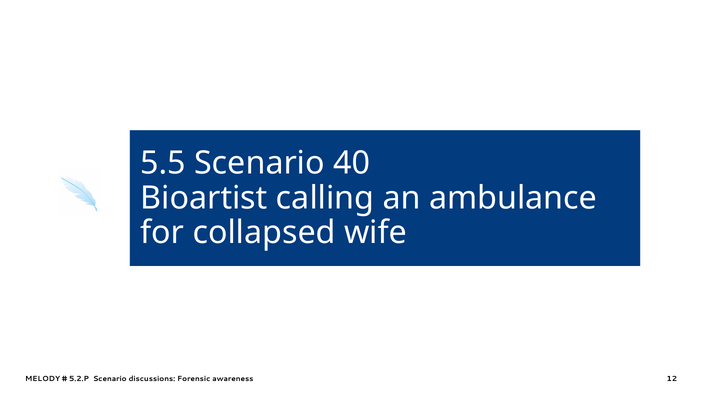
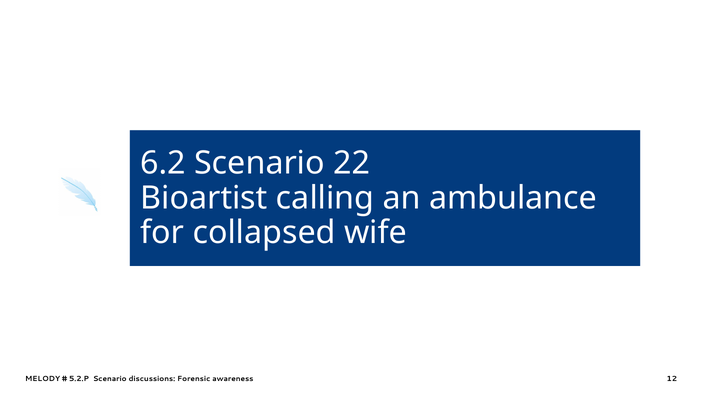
5.5: 5.5 -> 6.2
40: 40 -> 22
